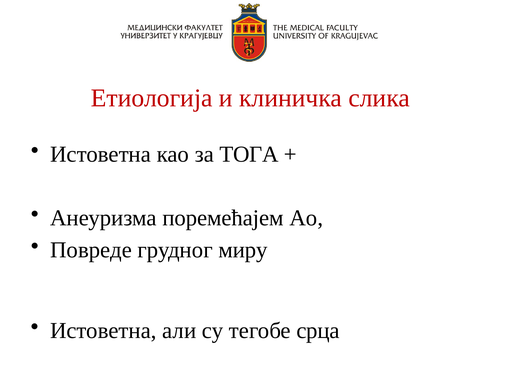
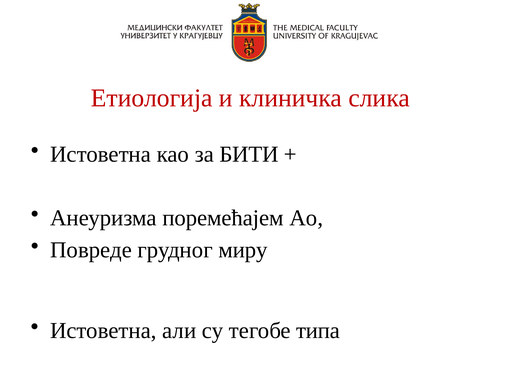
ТОГА: ТОГА -> БИТИ
срца: срца -> типа
